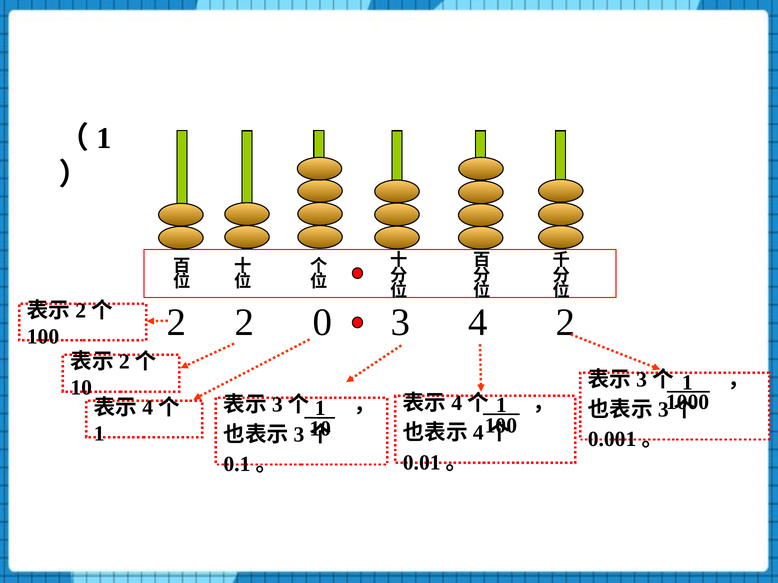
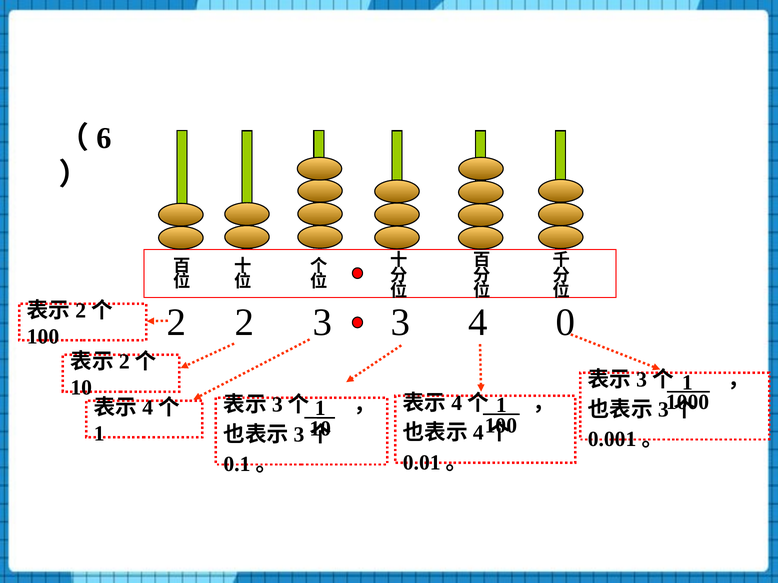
1 at (104, 138): 1 -> 6
2 0: 0 -> 3
4 2: 2 -> 0
